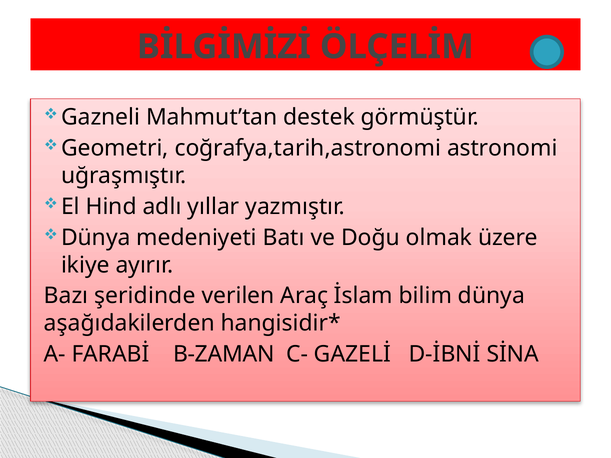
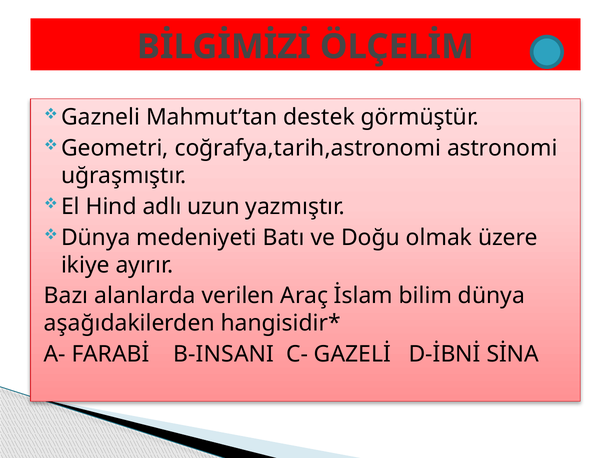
yıllar: yıllar -> uzun
şeridinde: şeridinde -> alanlarda
B-ZAMAN: B-ZAMAN -> B-INSANI
